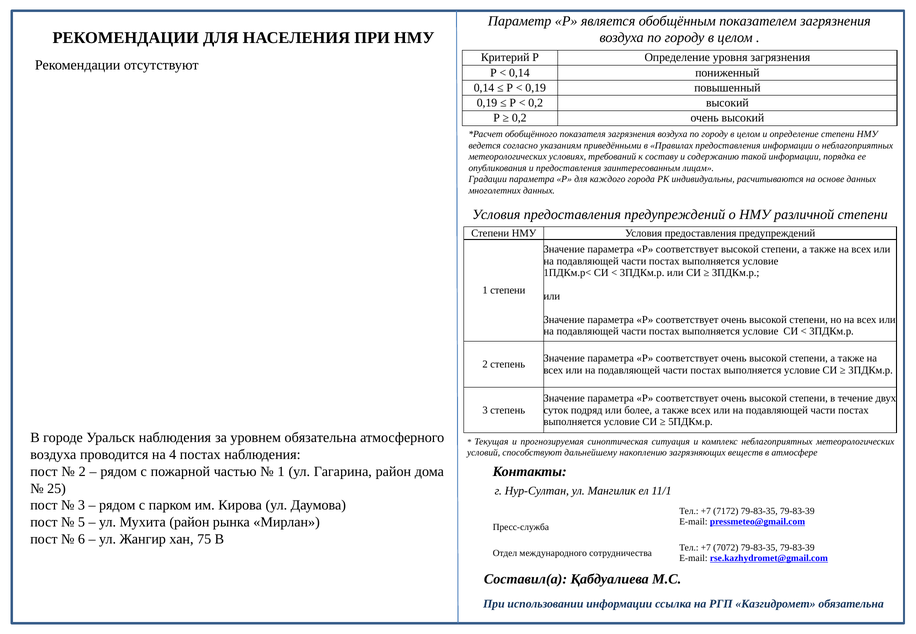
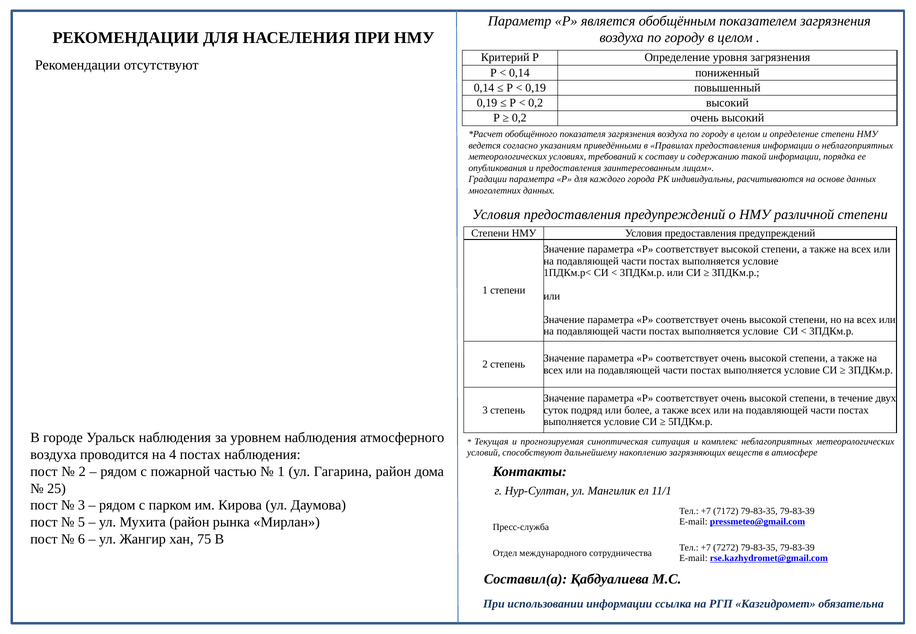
уровнем обязательна: обязательна -> наблюдения
7072: 7072 -> 7272
